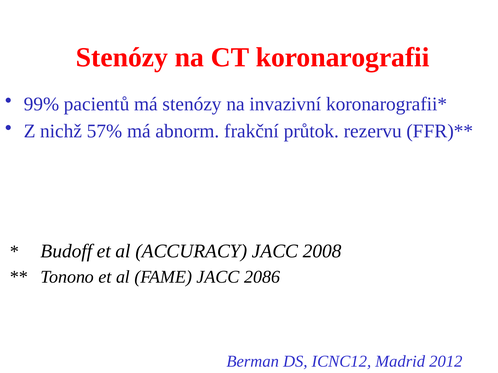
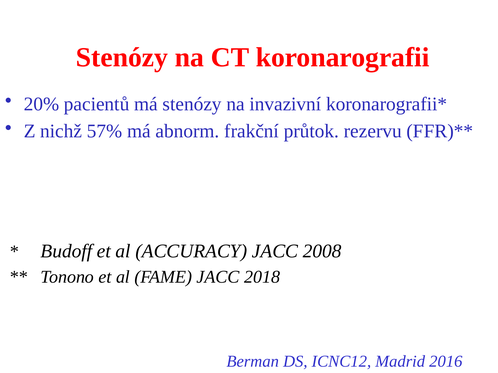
99%: 99% -> 20%
2086: 2086 -> 2018
2012: 2012 -> 2016
